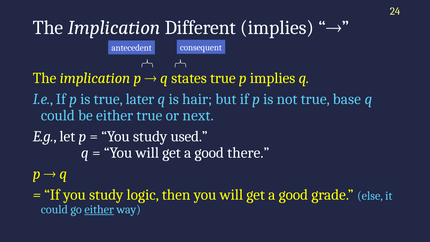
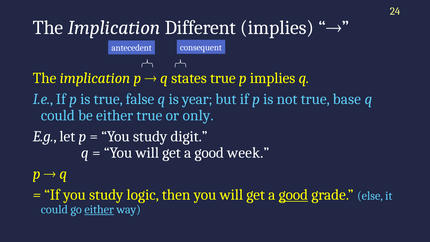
later: later -> false
hair: hair -> year
next: next -> only
used: used -> digit
there: there -> week
good at (293, 195) underline: none -> present
